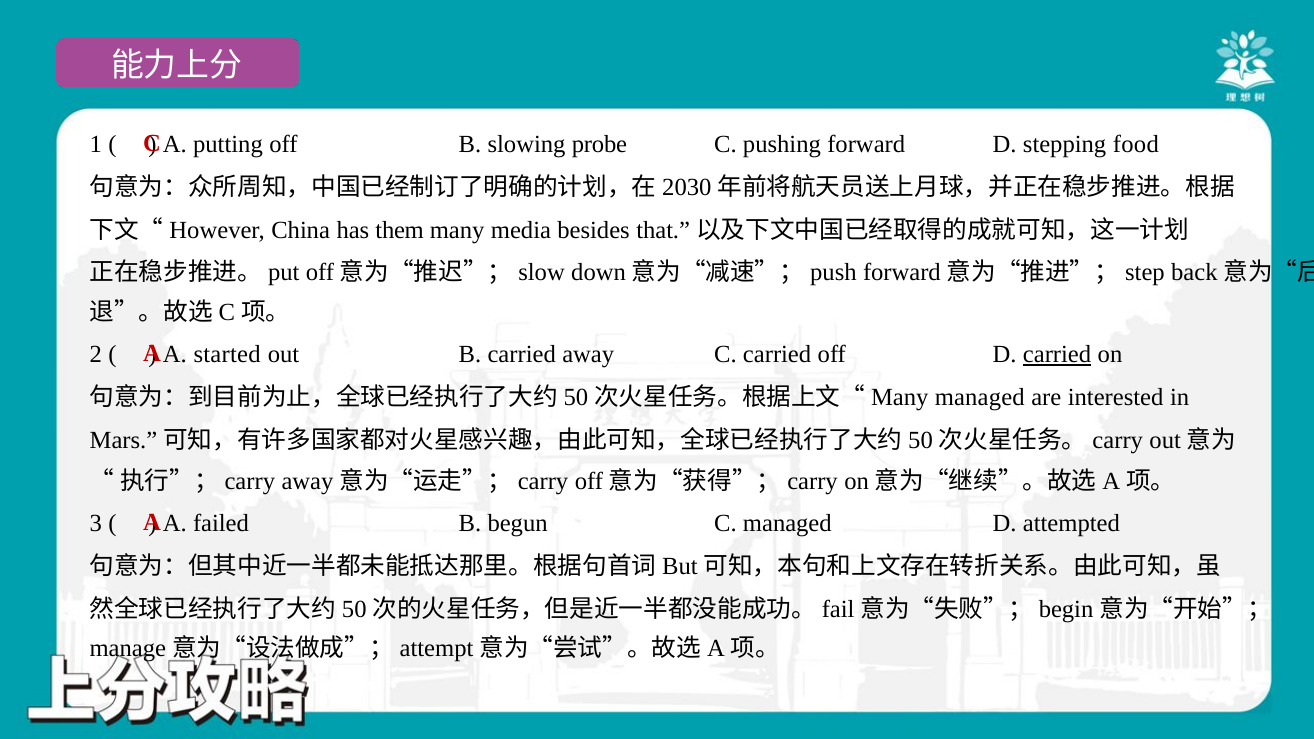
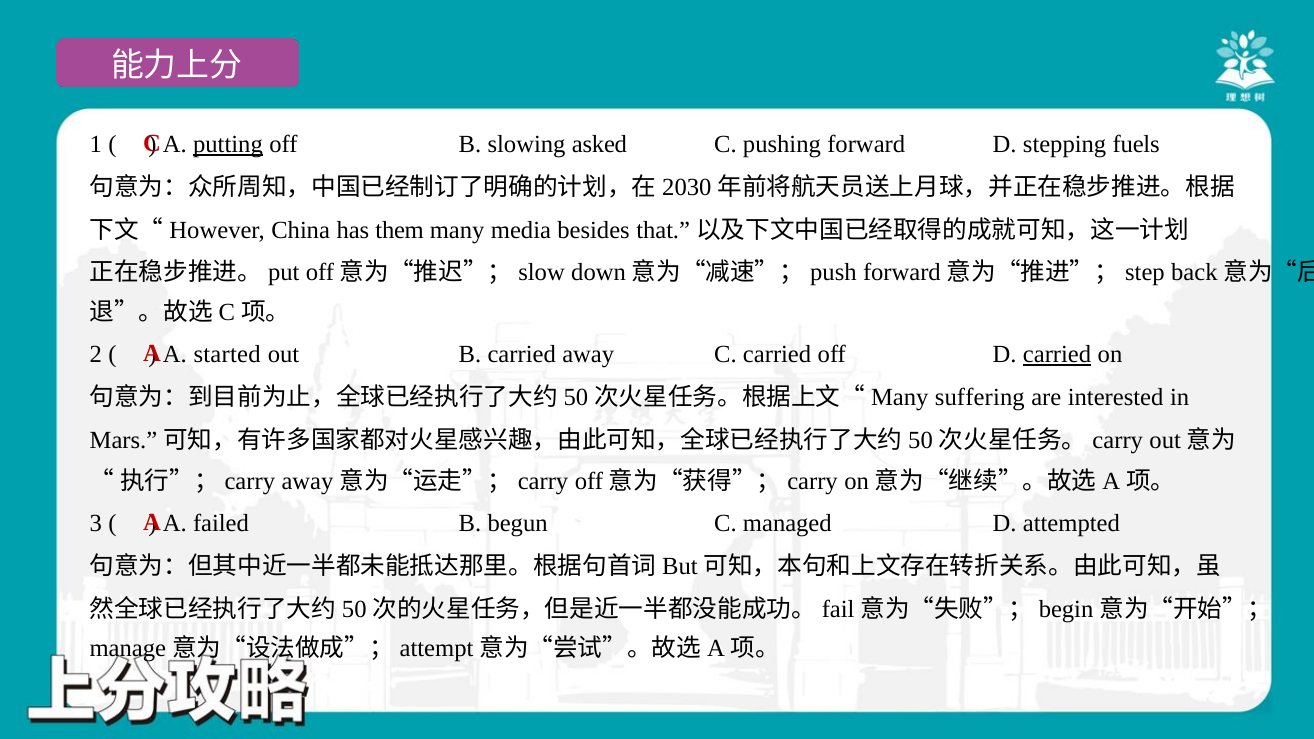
putting underline: none -> present
probe: probe -> asked
food: food -> fuels
managed at (980, 398): managed -> suffering
